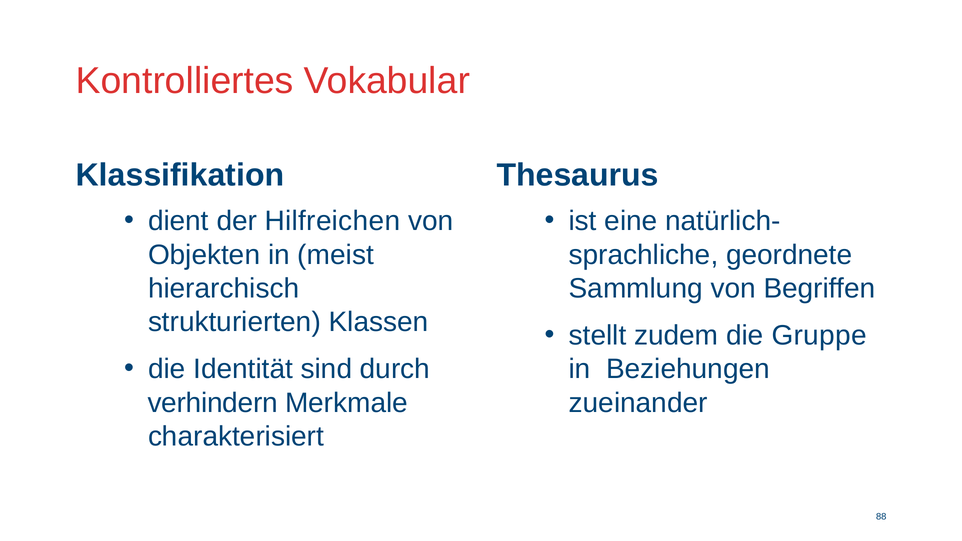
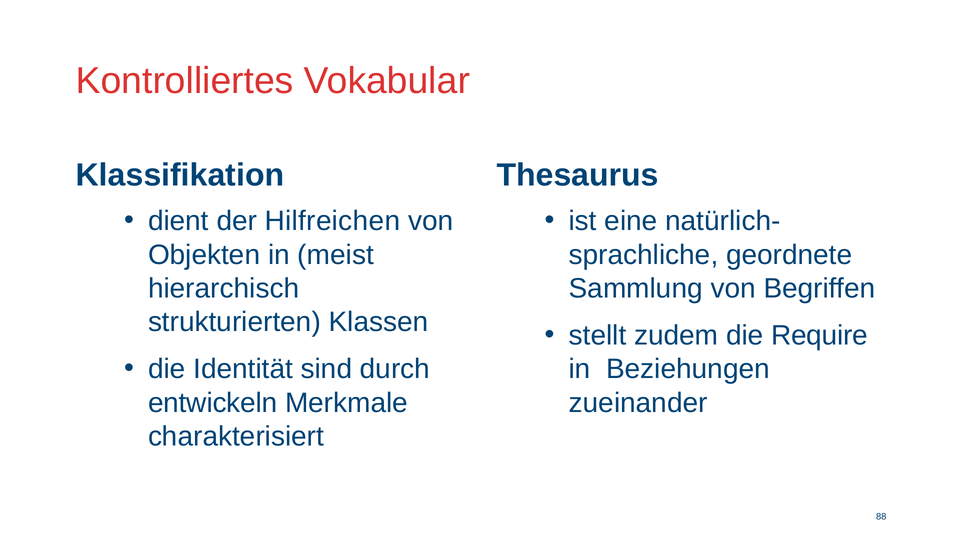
Gruppe: Gruppe -> Require
verhindern: verhindern -> entwickeln
